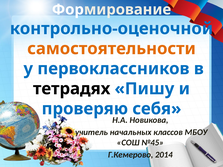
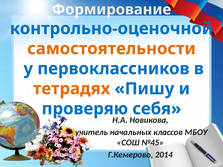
тетрадях colour: black -> orange
